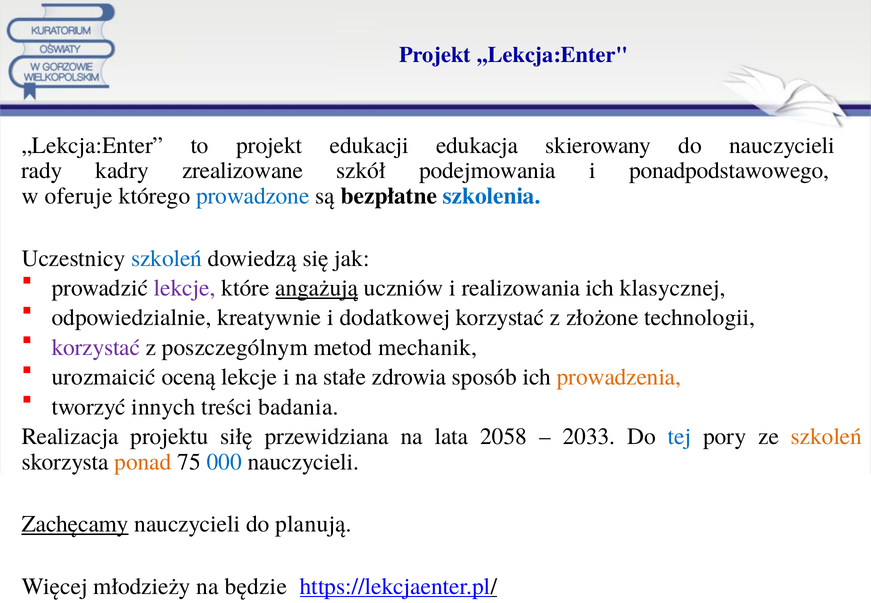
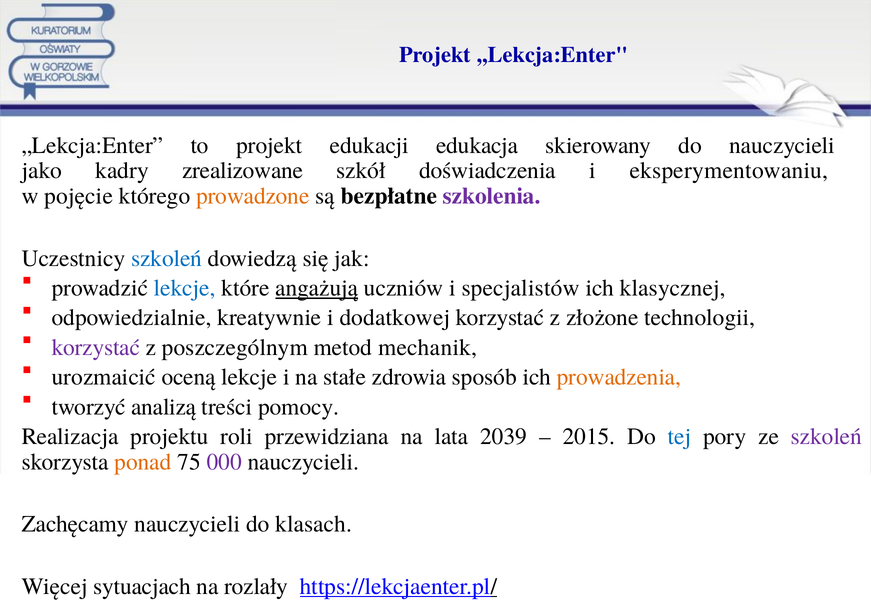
rady: rady -> jako
podejmowania: podejmowania -> doświadczenia
ponadpodstawowego: ponadpodstawowego -> eksperymentowaniu
oferuje: oferuje -> pojęcie
prowadzone colour: blue -> orange
szkolenia colour: blue -> purple
lekcje at (185, 288) colour: purple -> blue
realizowania: realizowania -> specjalistów
innych: innych -> analizą
badania: badania -> pomocy
siłę: siłę -> roli
2058: 2058 -> 2039
2033: 2033 -> 2015
szkoleń at (826, 437) colour: orange -> purple
000 colour: blue -> purple
Zachęcamy underline: present -> none
planują: planują -> klasach
młodzieży: młodzieży -> sytuacjach
będzie: będzie -> rozlały
